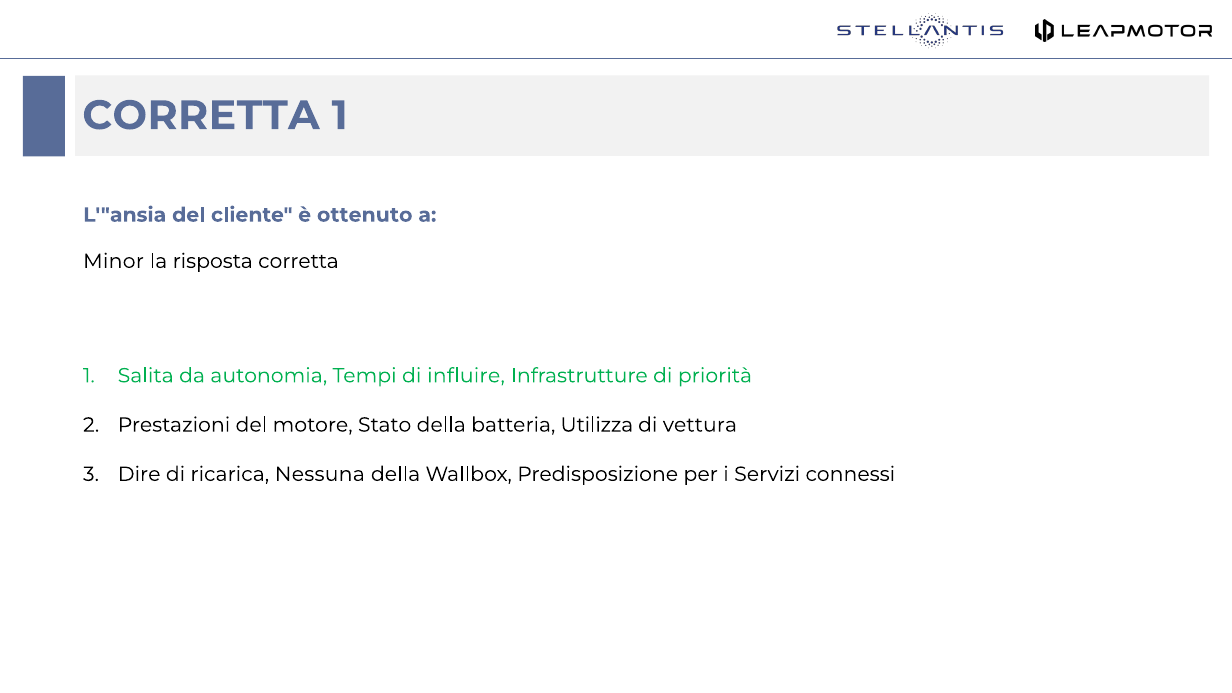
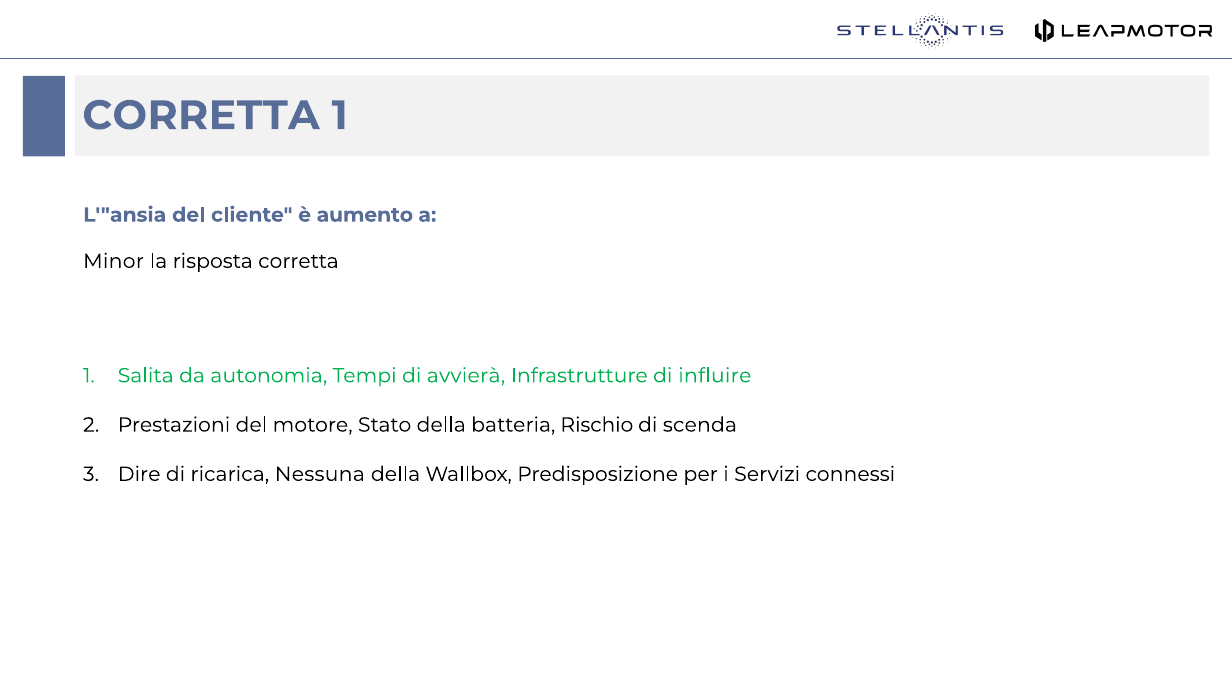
ottenuto: ottenuto -> aumento
influire: influire -> avvierà
priorità: priorità -> influire
Utilizza: Utilizza -> Rischio
vettura: vettura -> scenda
